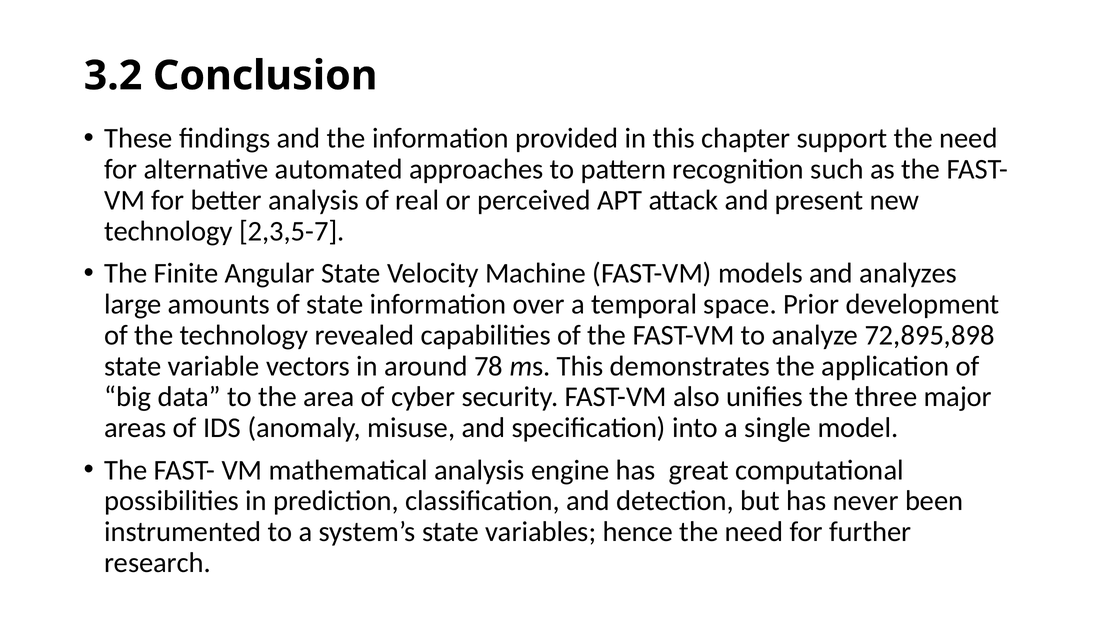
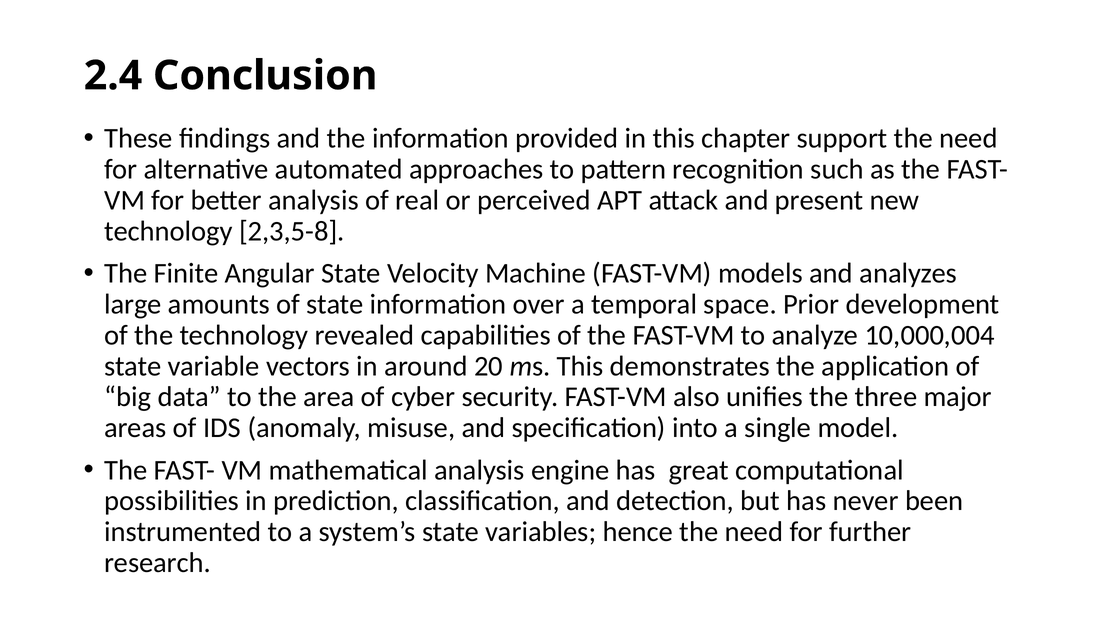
3.2: 3.2 -> 2.4
2,3,5-7: 2,3,5-7 -> 2,3,5-8
72,895,898: 72,895,898 -> 10,000,004
78: 78 -> 20
